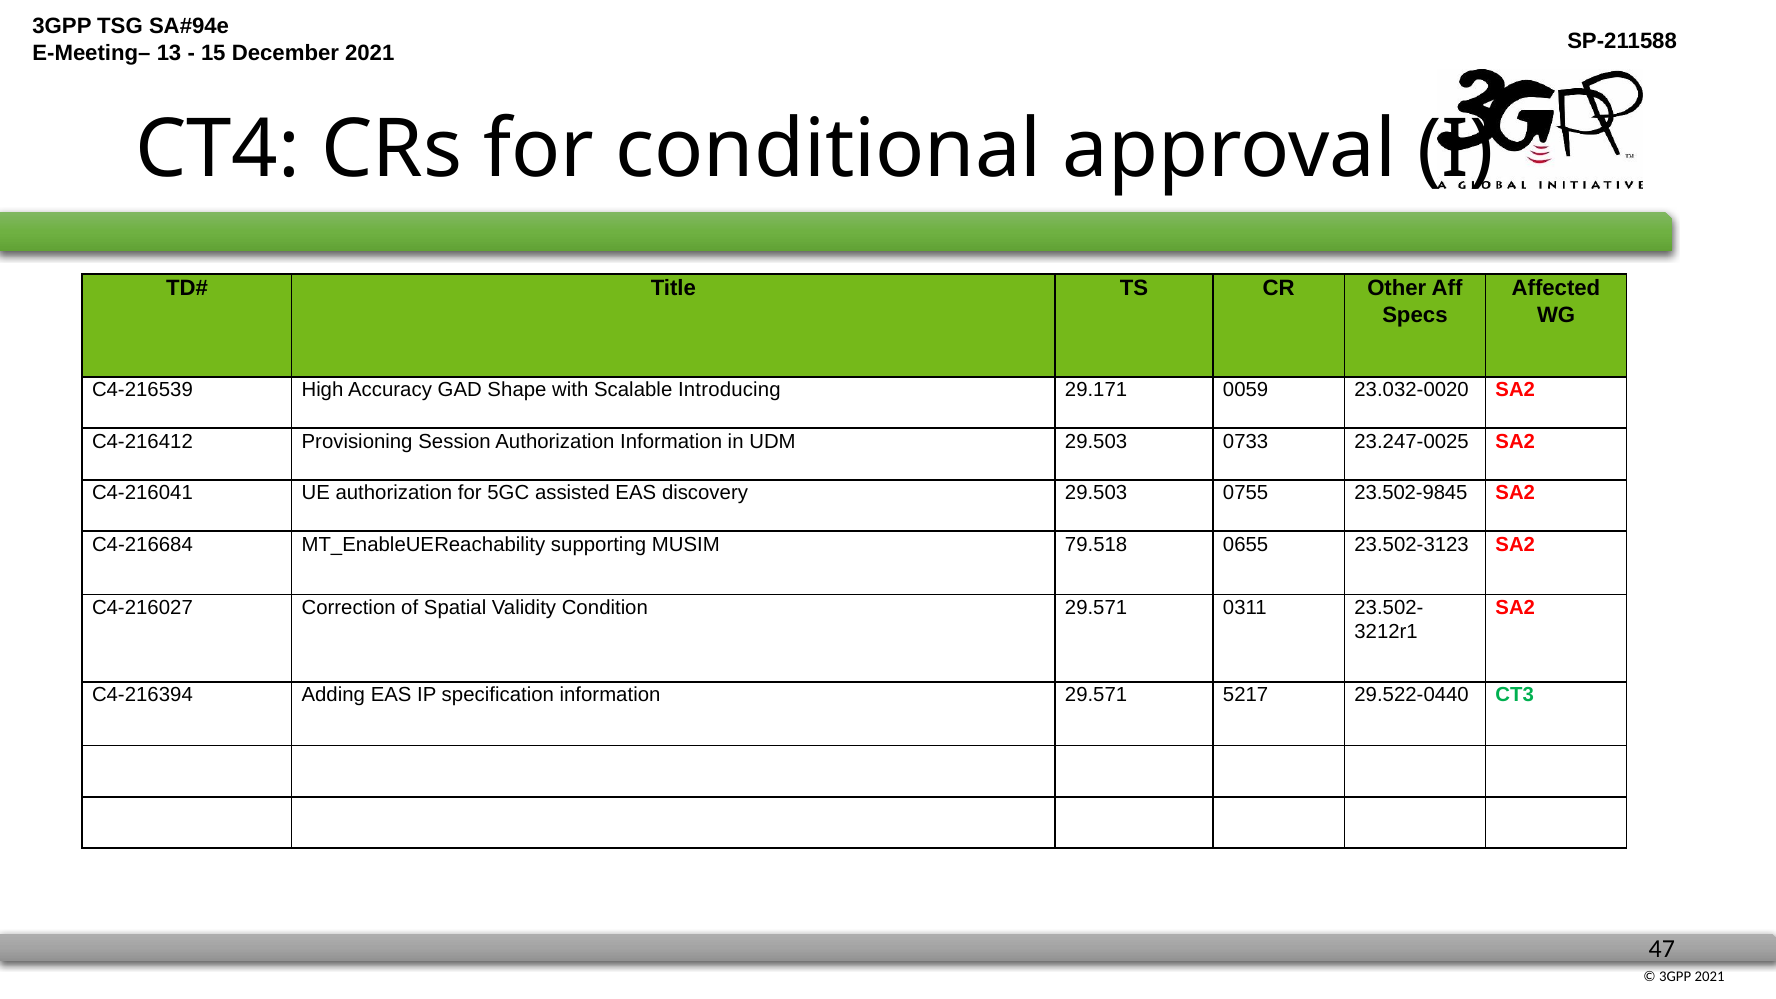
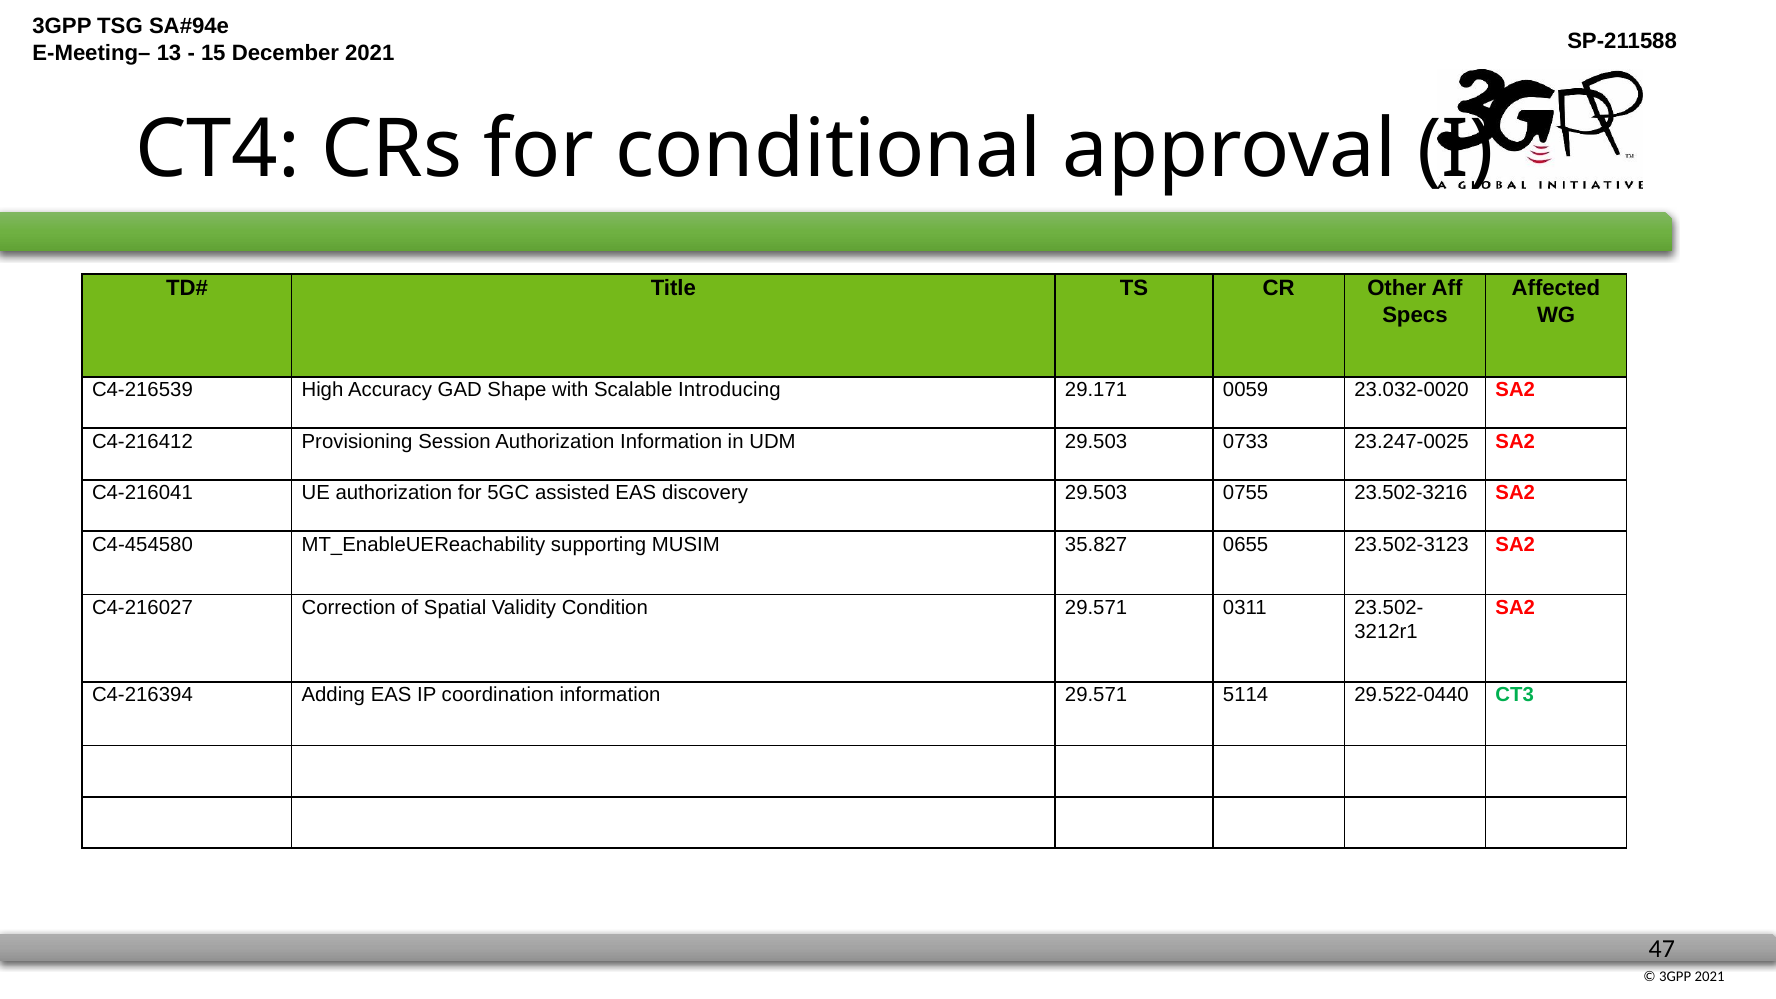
23.502-9845: 23.502-9845 -> 23.502-3216
C4-216684: C4-216684 -> C4-454580
79.518: 79.518 -> 35.827
specification: specification -> coordination
5217: 5217 -> 5114
